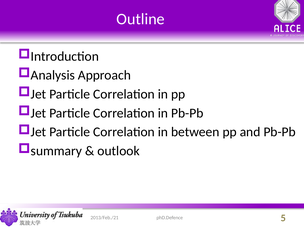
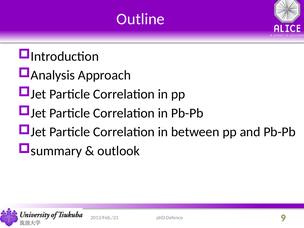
5: 5 -> 9
